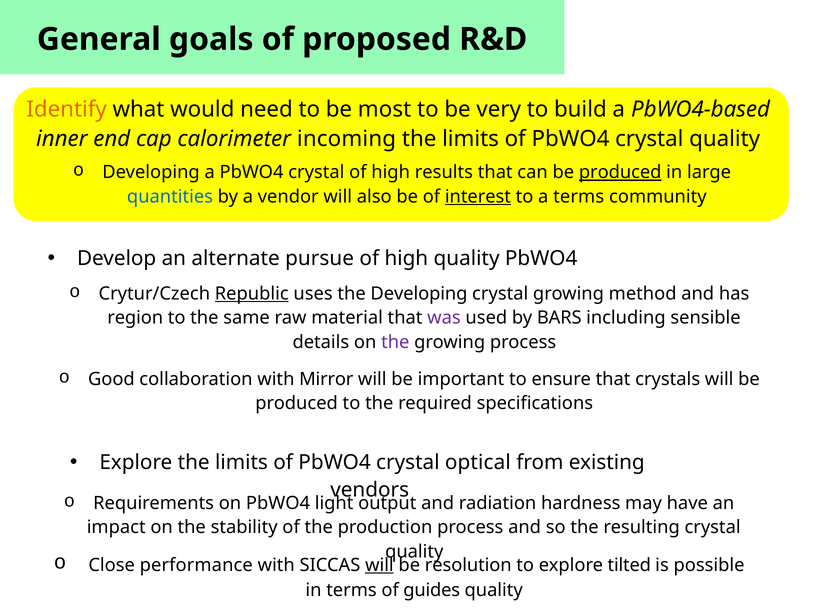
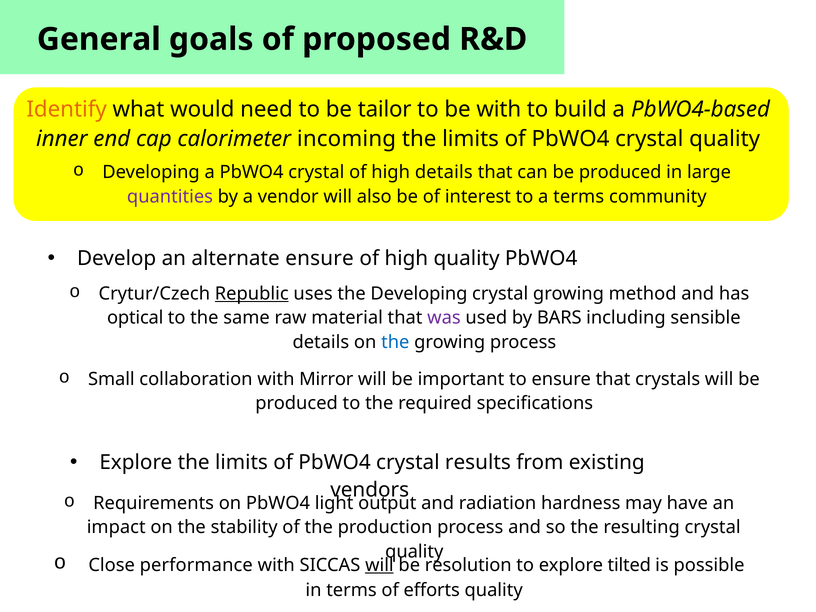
most: most -> tailor
be very: very -> with
high results: results -> details
produced at (620, 172) underline: present -> none
quantities colour: blue -> purple
interest underline: present -> none
alternate pursue: pursue -> ensure
region: region -> optical
the at (395, 342) colour: purple -> blue
Good: Good -> Small
optical: optical -> results
guides: guides -> efforts
